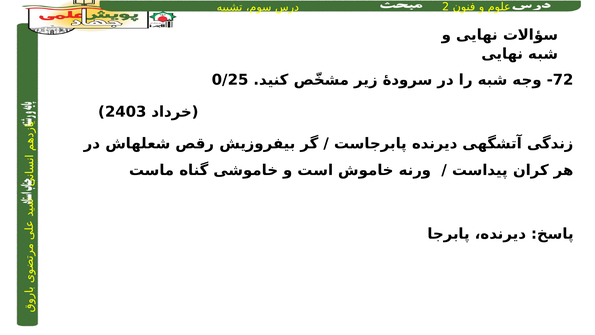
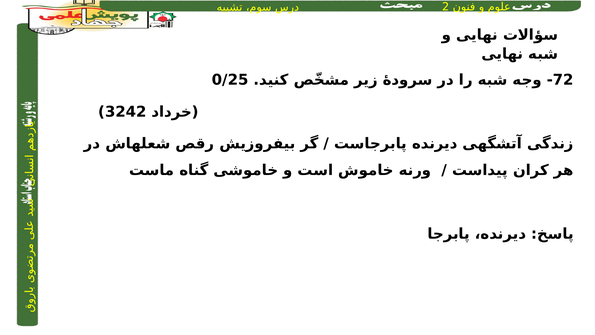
2403: 2403 -> 3242
